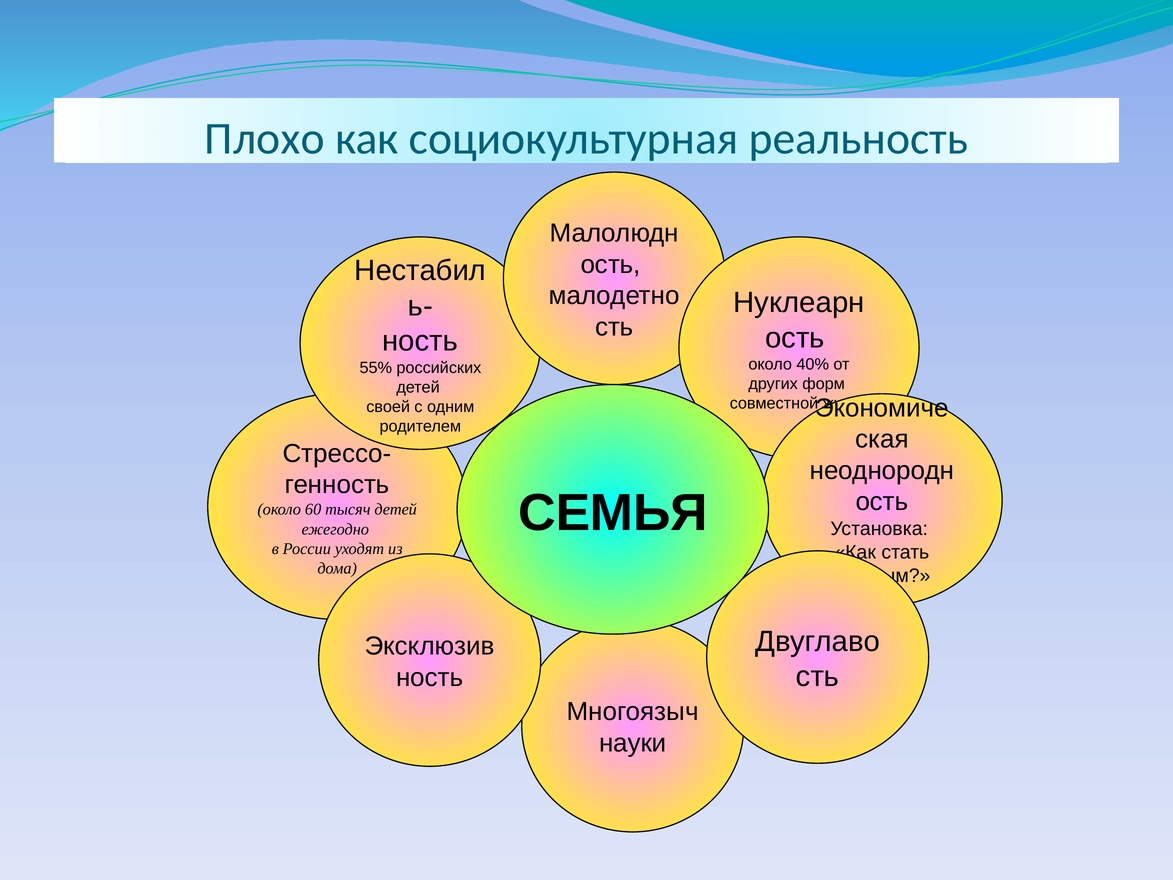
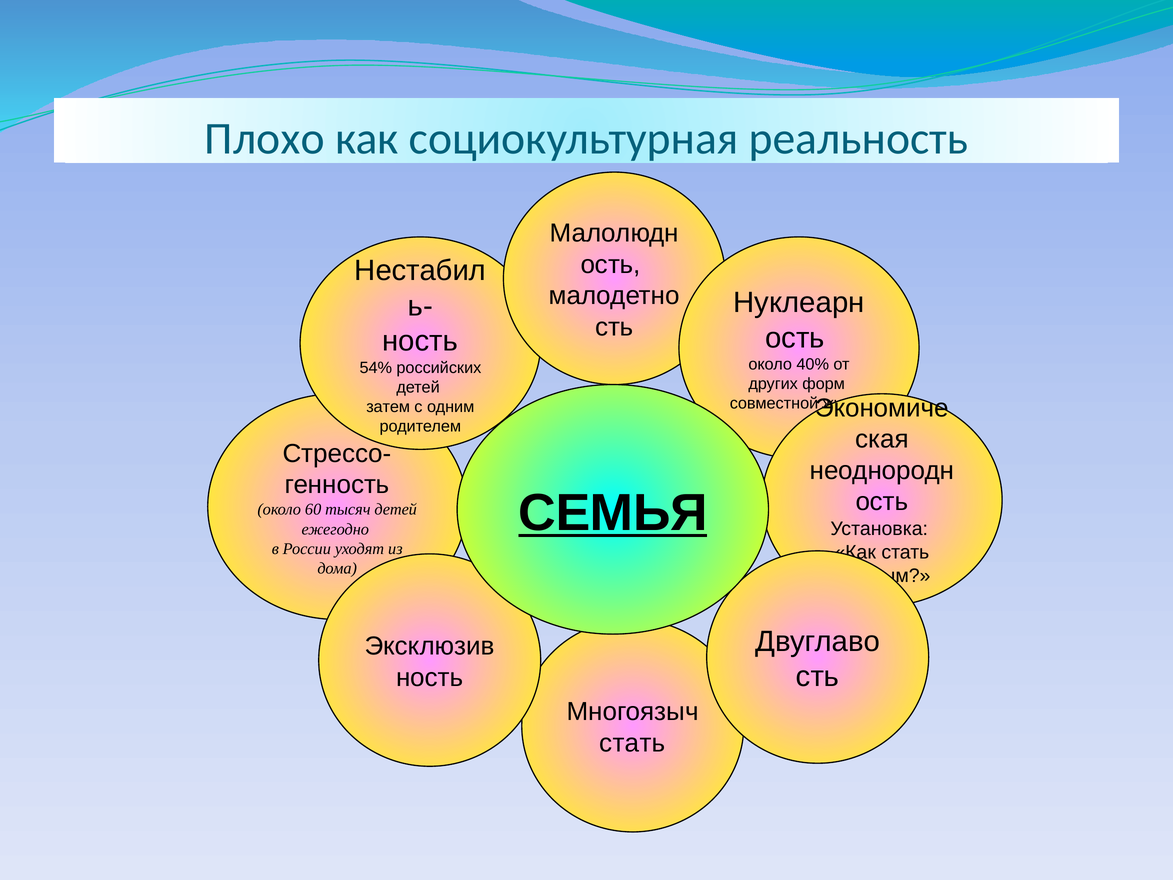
55%: 55% -> 54%
своей: своей -> затем
СЕМЬЯ underline: none -> present
науки at (633, 743): науки -> стать
